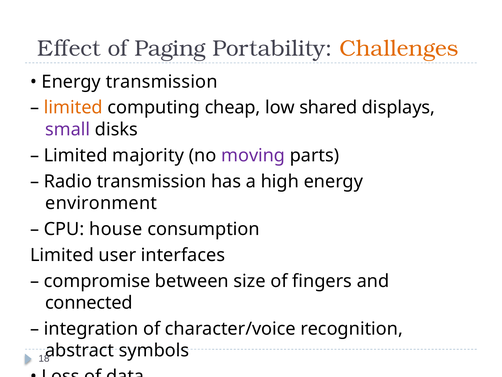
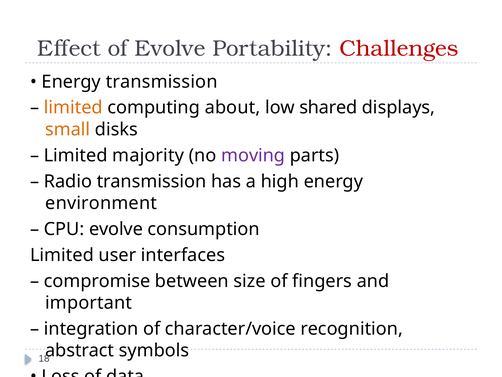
of Paging: Paging -> Evolve
Challenges colour: orange -> red
cheap: cheap -> about
small colour: purple -> orange
CPU house: house -> evolve
connected: connected -> important
